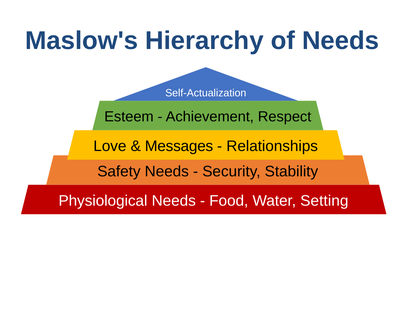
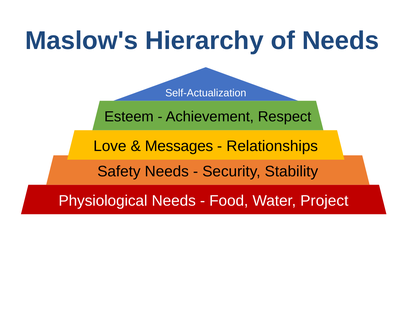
Setting: Setting -> Project
